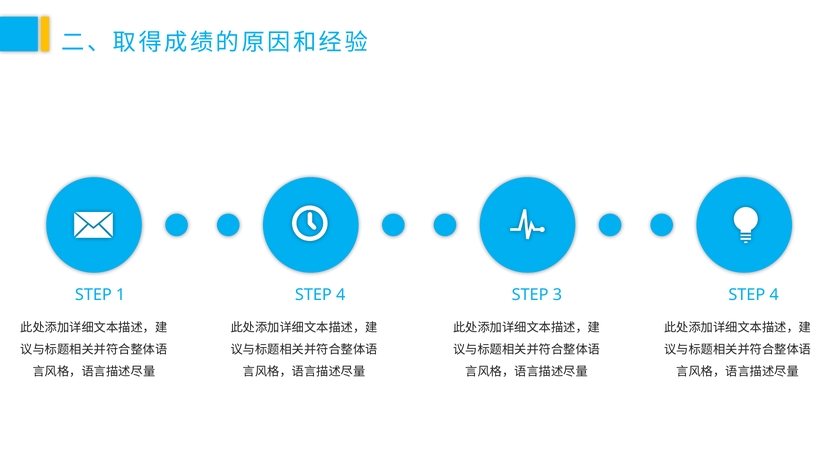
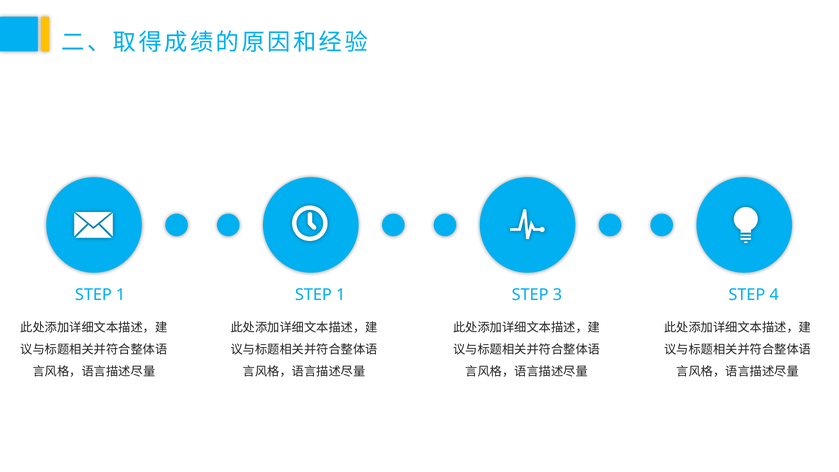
1 STEP 4: 4 -> 1
